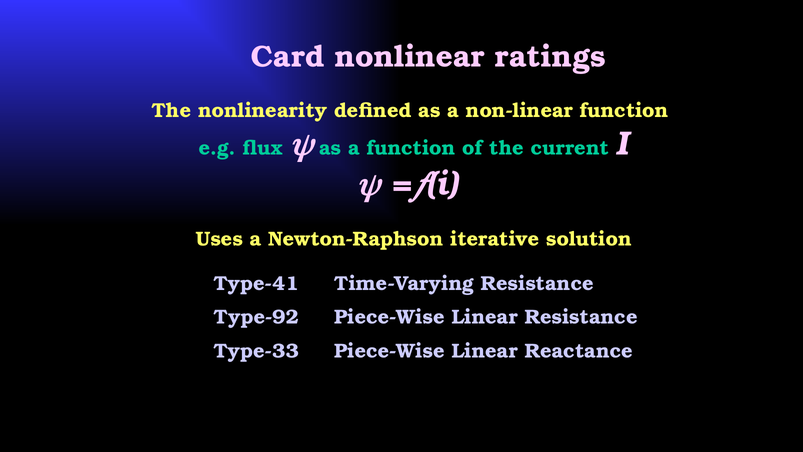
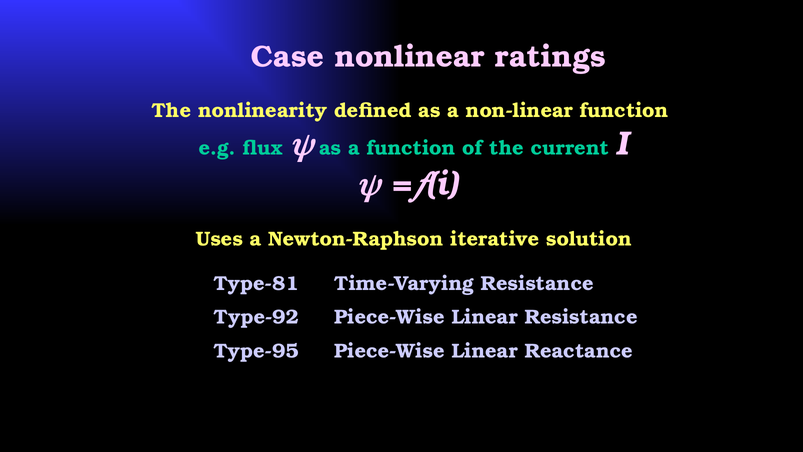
Card: Card -> Case
Type-41: Type-41 -> Type-81
Type-33: Type-33 -> Type-95
